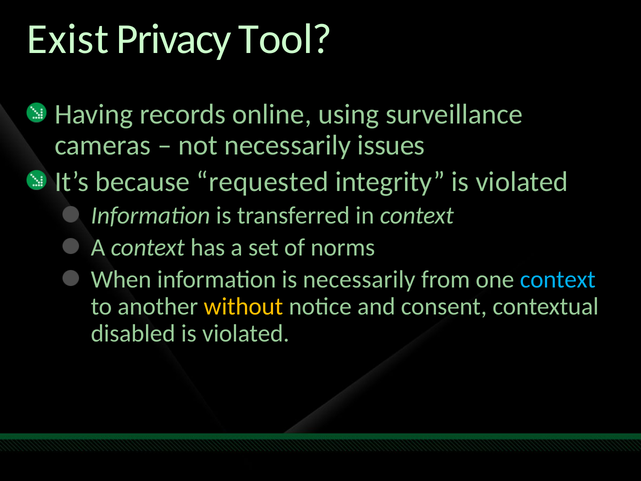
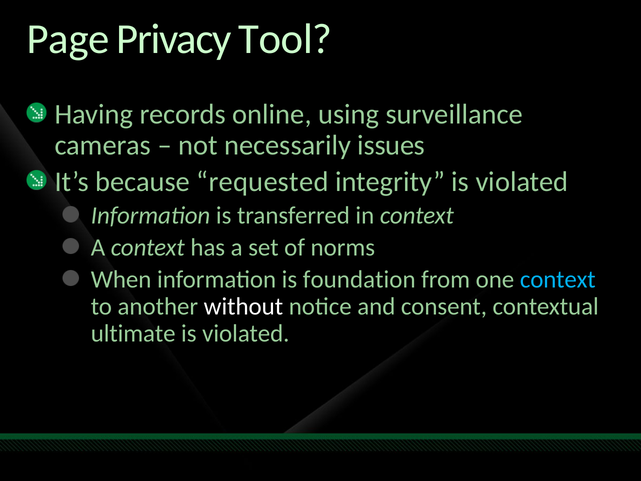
Exist: Exist -> Page
is necessarily: necessarily -> foundation
without colour: yellow -> white
disabled: disabled -> ultimate
